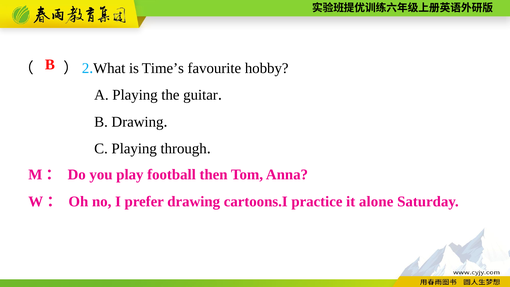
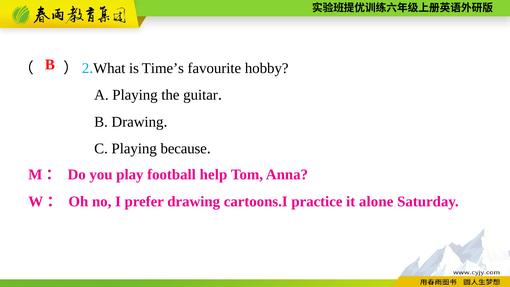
through: through -> because
then: then -> help
